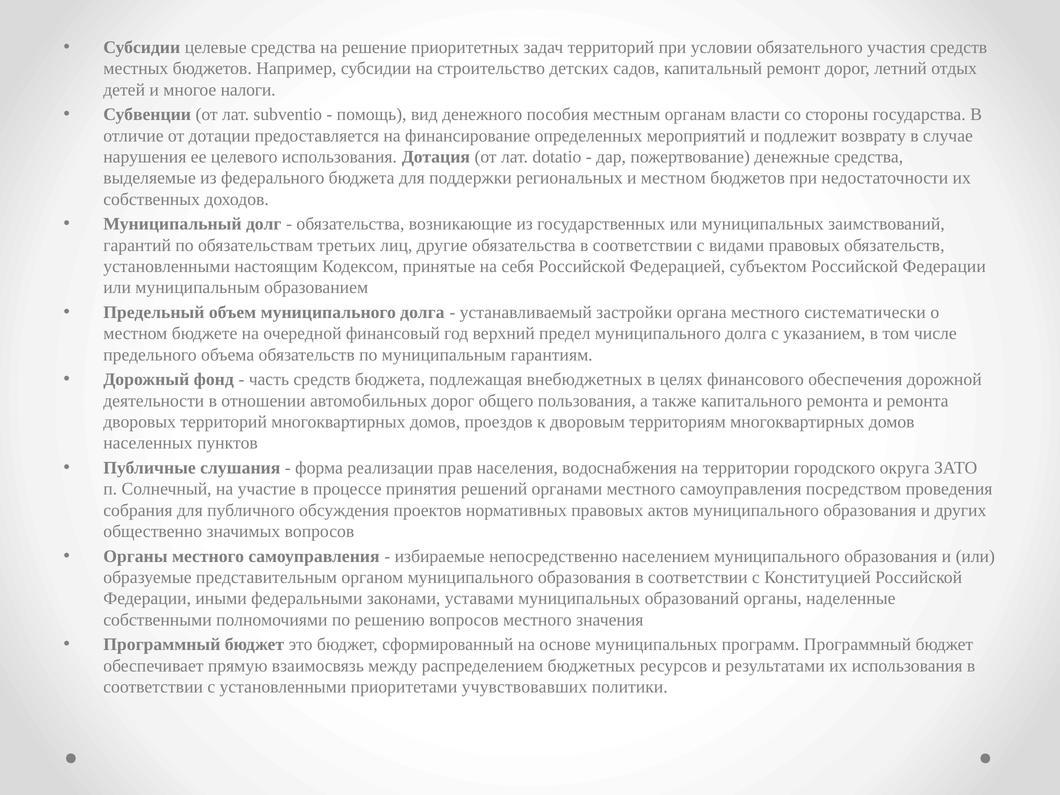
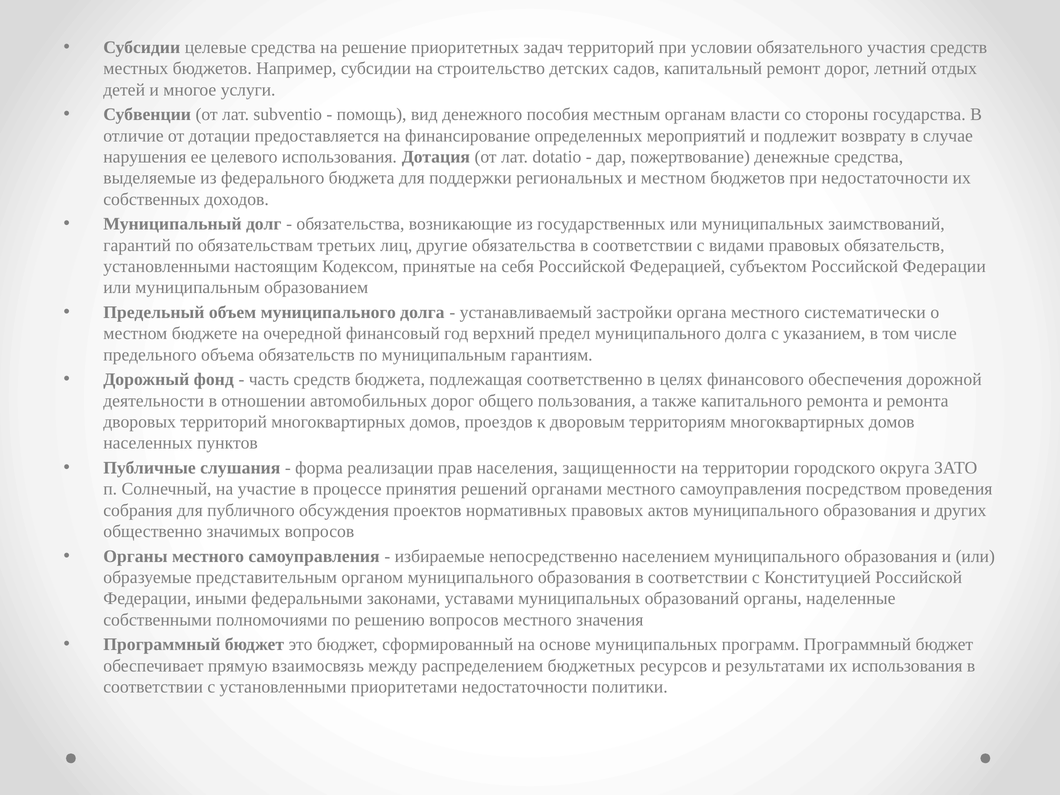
налоги: налоги -> услуги
внебюджетных: внебюджетных -> соответственно
водоснабжения: водоснабжения -> защищенности
приоритетами учувствовавших: учувствовавших -> недостаточности
